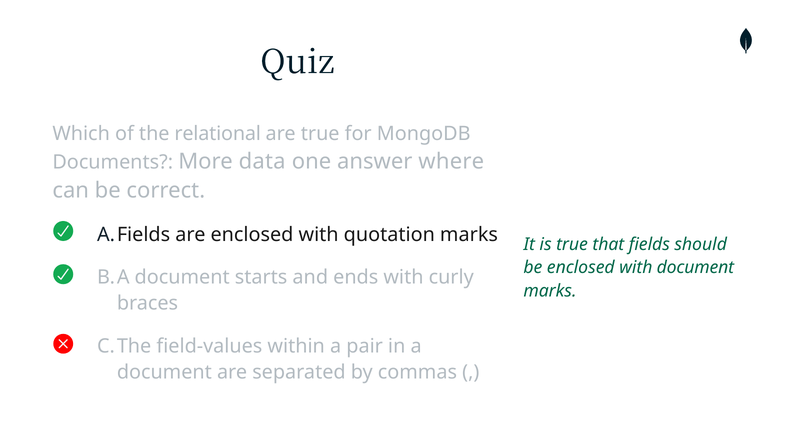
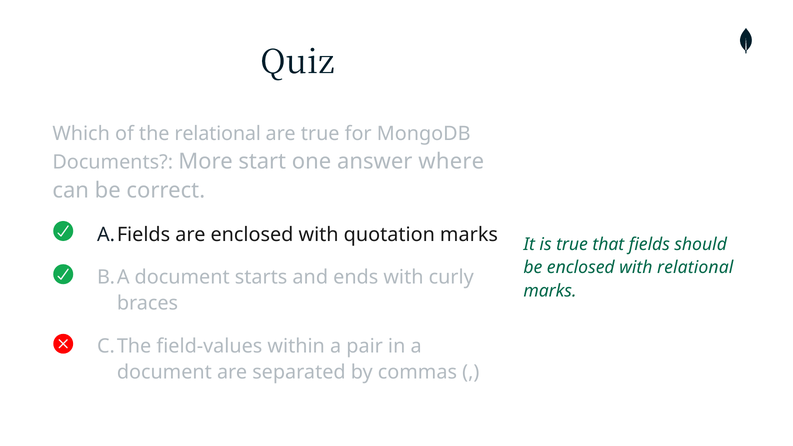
data: data -> start
with document: document -> relational
